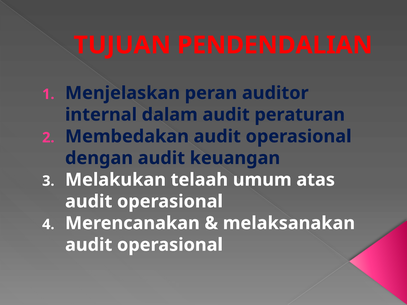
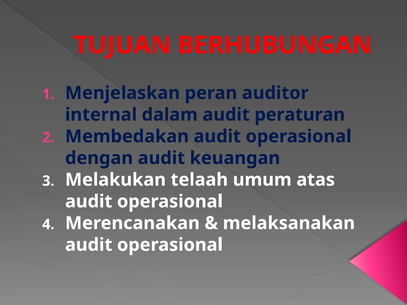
PENDENDALIAN: PENDENDALIAN -> BERHUBUNGAN
